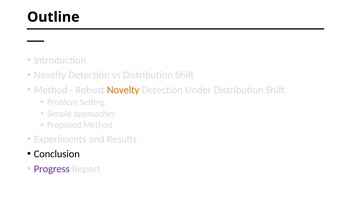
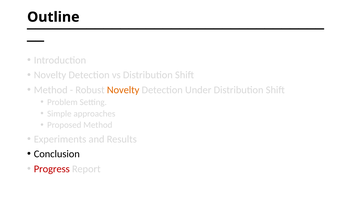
Progress colour: purple -> red
